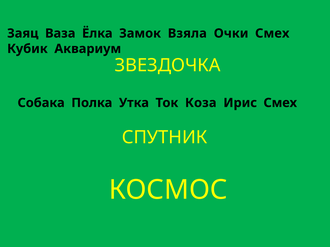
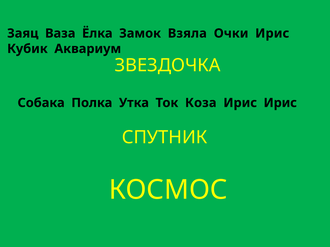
Очки Смех: Смех -> Ирис
Ирис Смех: Смех -> Ирис
